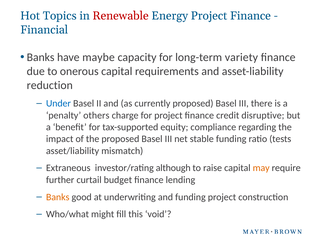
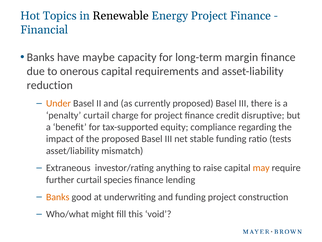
Renewable colour: red -> black
variety: variety -> margin
Under colour: blue -> orange
penalty others: others -> curtail
although: although -> anything
budget: budget -> species
